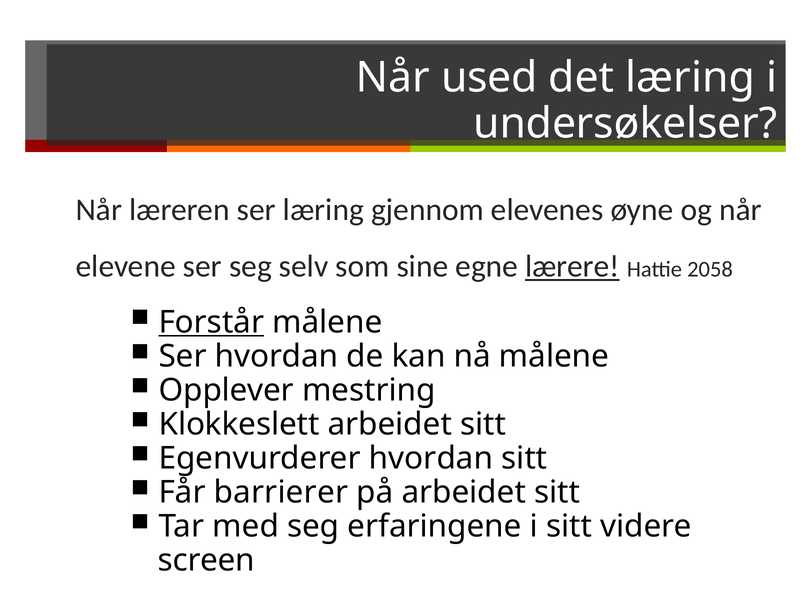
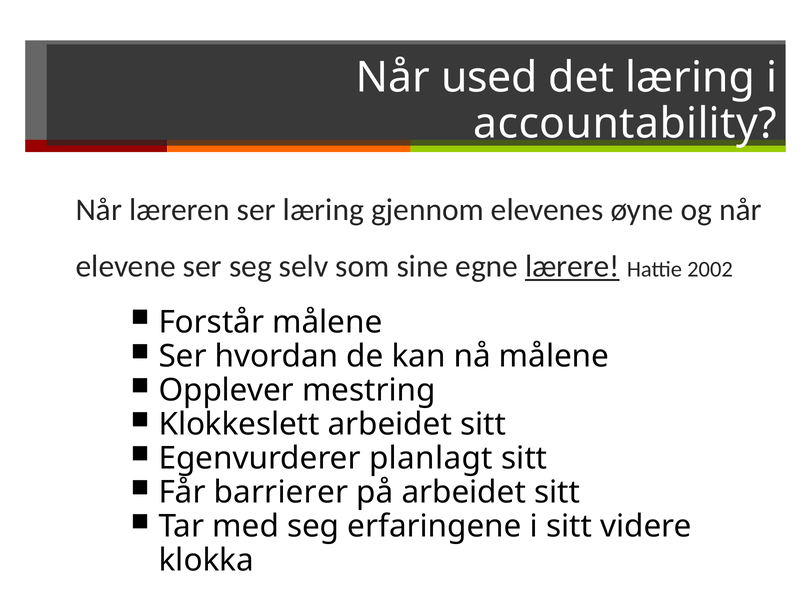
undersøkelser: undersøkelser -> accountability
2058: 2058 -> 2002
Forstår underline: present -> none
Egenvurderer hvordan: hvordan -> planlagt
screen: screen -> klokka
